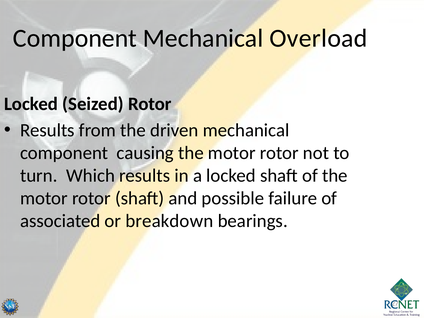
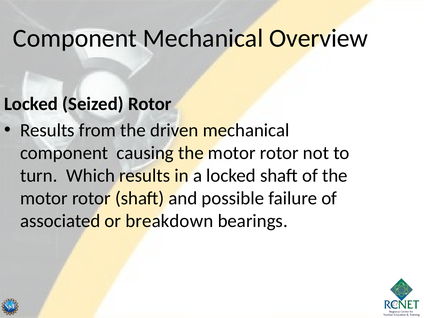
Overload: Overload -> Overview
